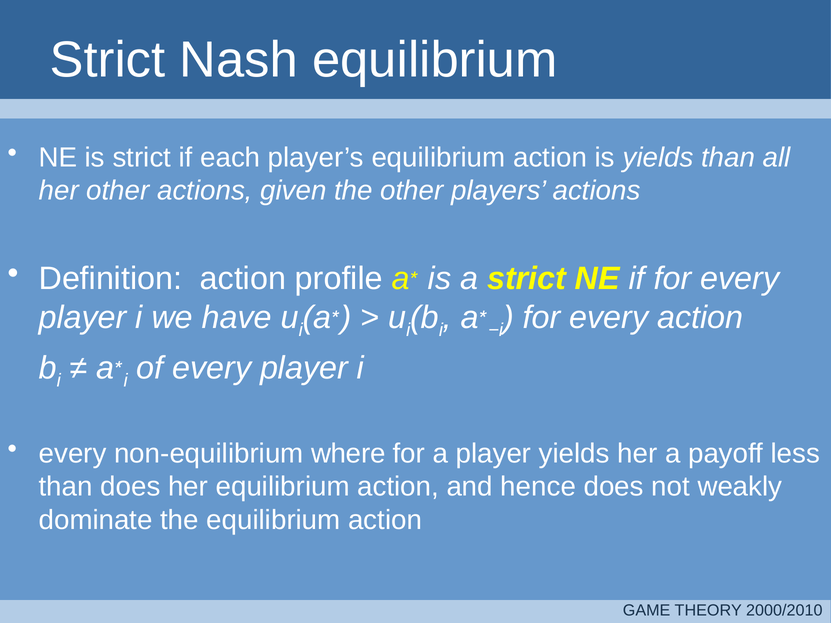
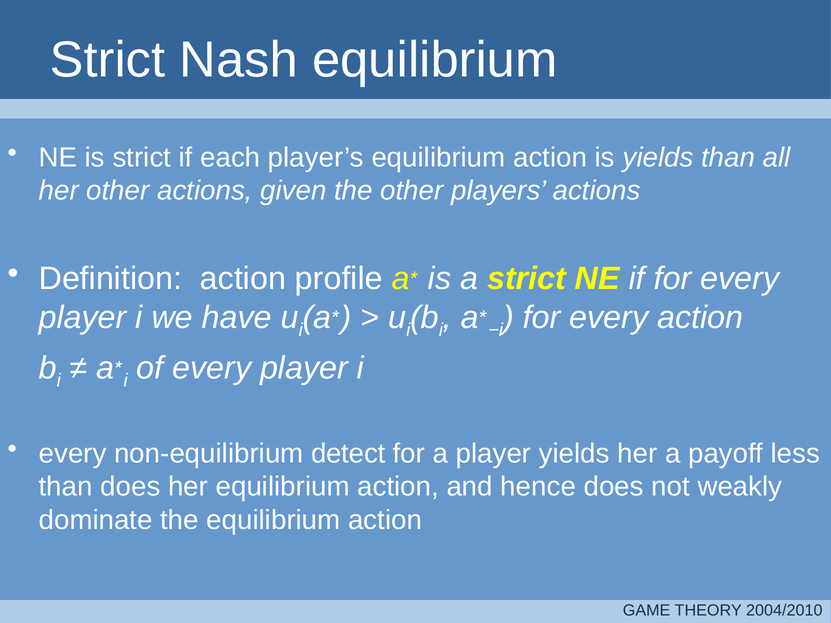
where: where -> detect
2000/2010: 2000/2010 -> 2004/2010
